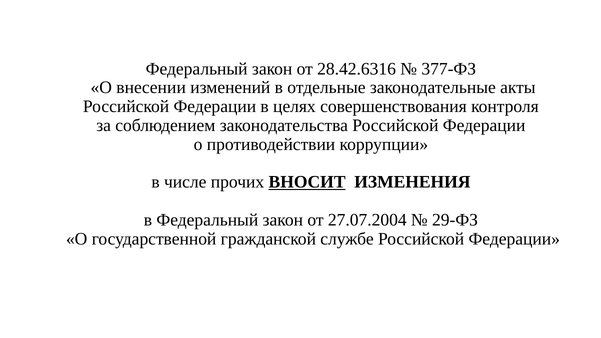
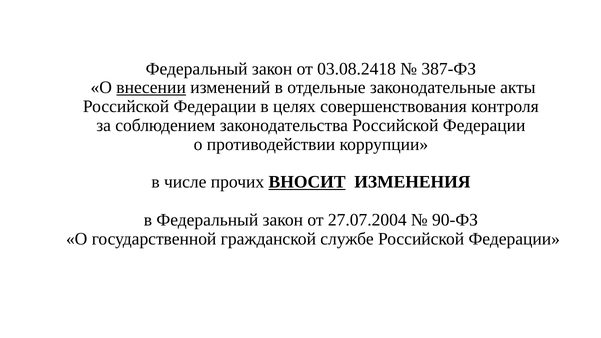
28.42.6316: 28.42.6316 -> 03.08.2418
377-ФЗ: 377-ФЗ -> 387-ФЗ
внесении underline: none -> present
29-ФЗ: 29-ФЗ -> 90-ФЗ
